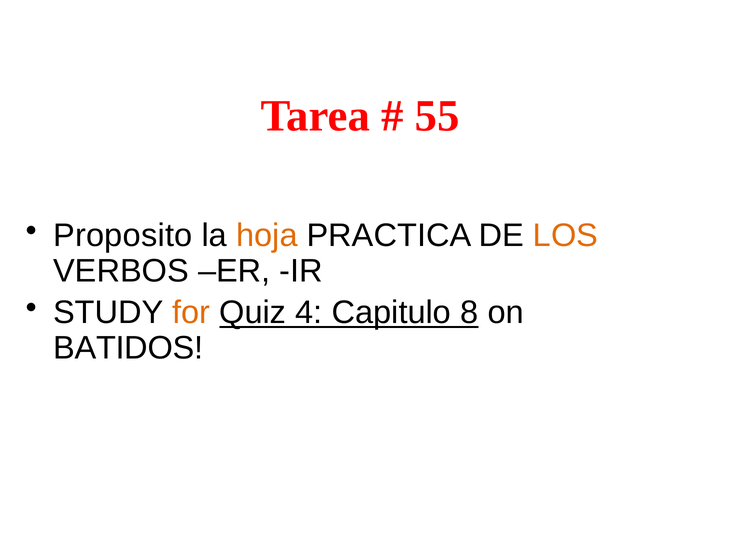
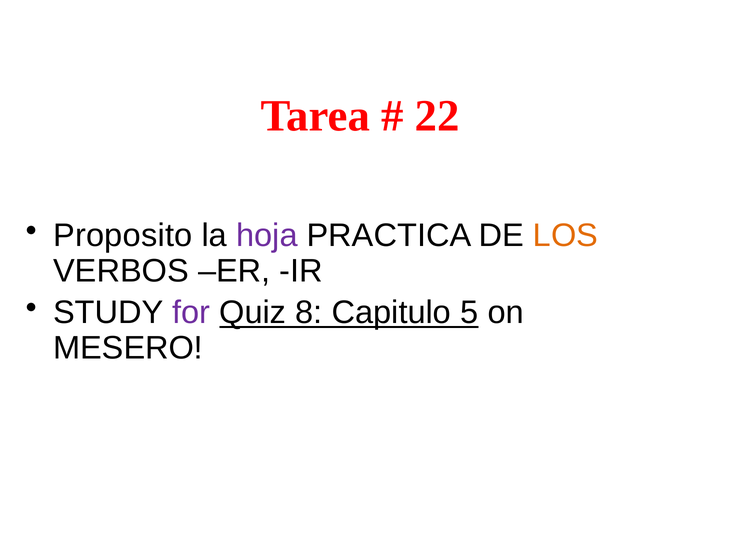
55: 55 -> 22
hoja colour: orange -> purple
for colour: orange -> purple
4: 4 -> 8
8: 8 -> 5
BATIDOS: BATIDOS -> MESERO
